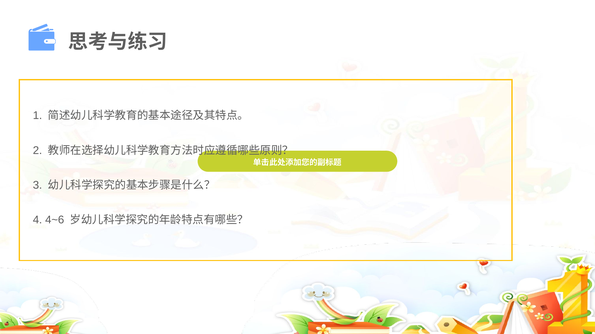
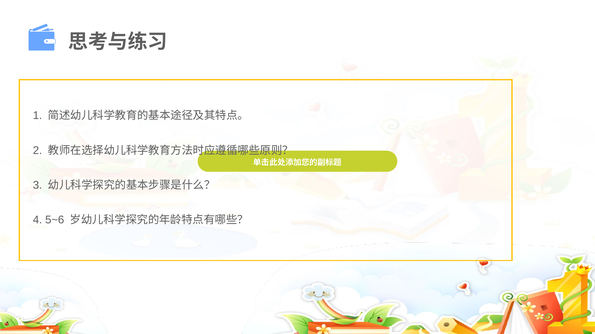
4~6: 4~6 -> 5~6
